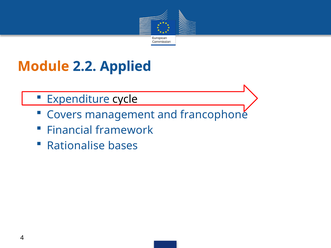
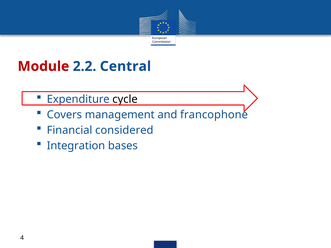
Module colour: orange -> red
Applied: Applied -> Central
framework: framework -> considered
Rationalise: Rationalise -> Integration
